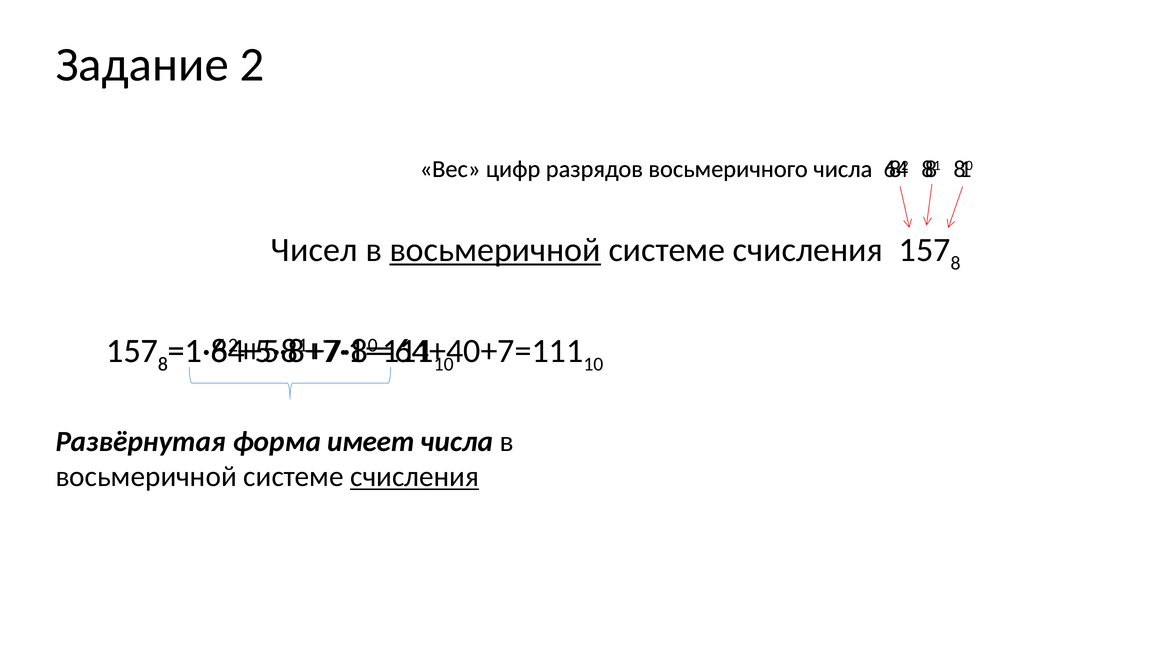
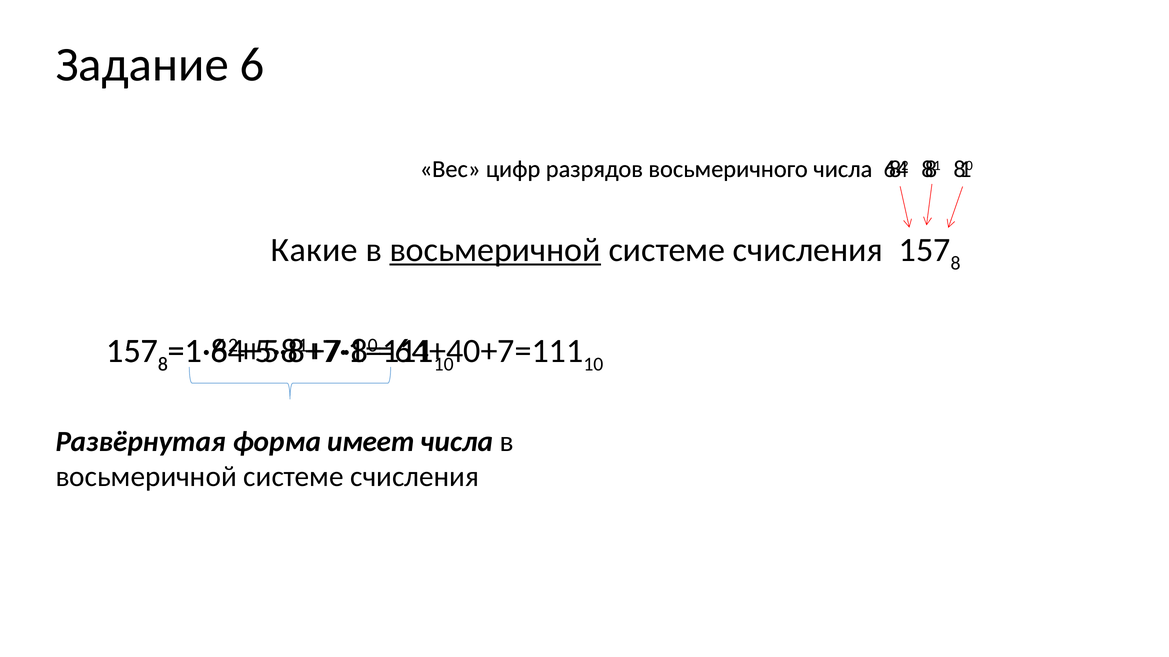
2: 2 -> 6
Чисел: Чисел -> Какие
счисления at (415, 477) underline: present -> none
